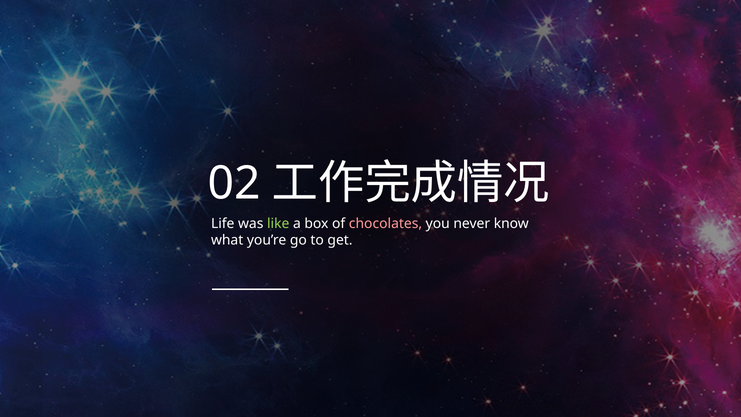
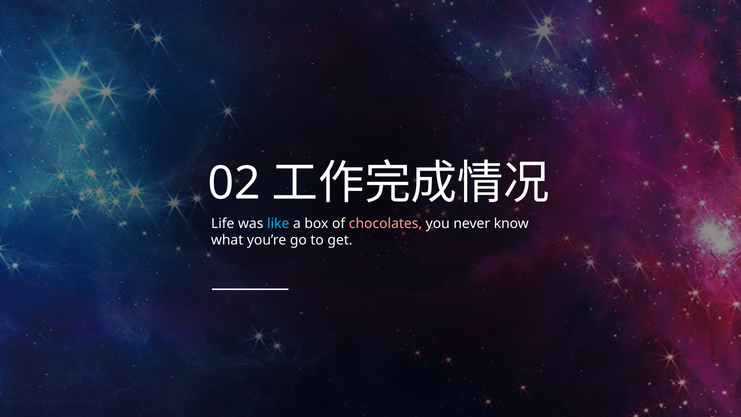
like colour: light green -> light blue
